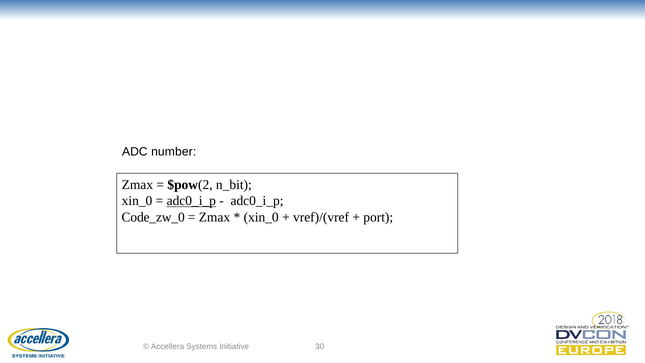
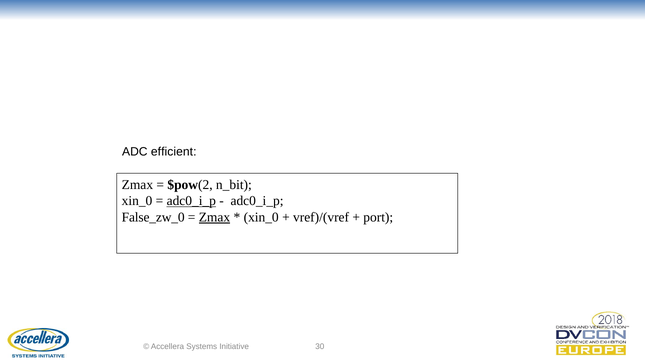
number: number -> efficient
Code_zw_0: Code_zw_0 -> False_zw_0
Zmax at (214, 217) underline: none -> present
